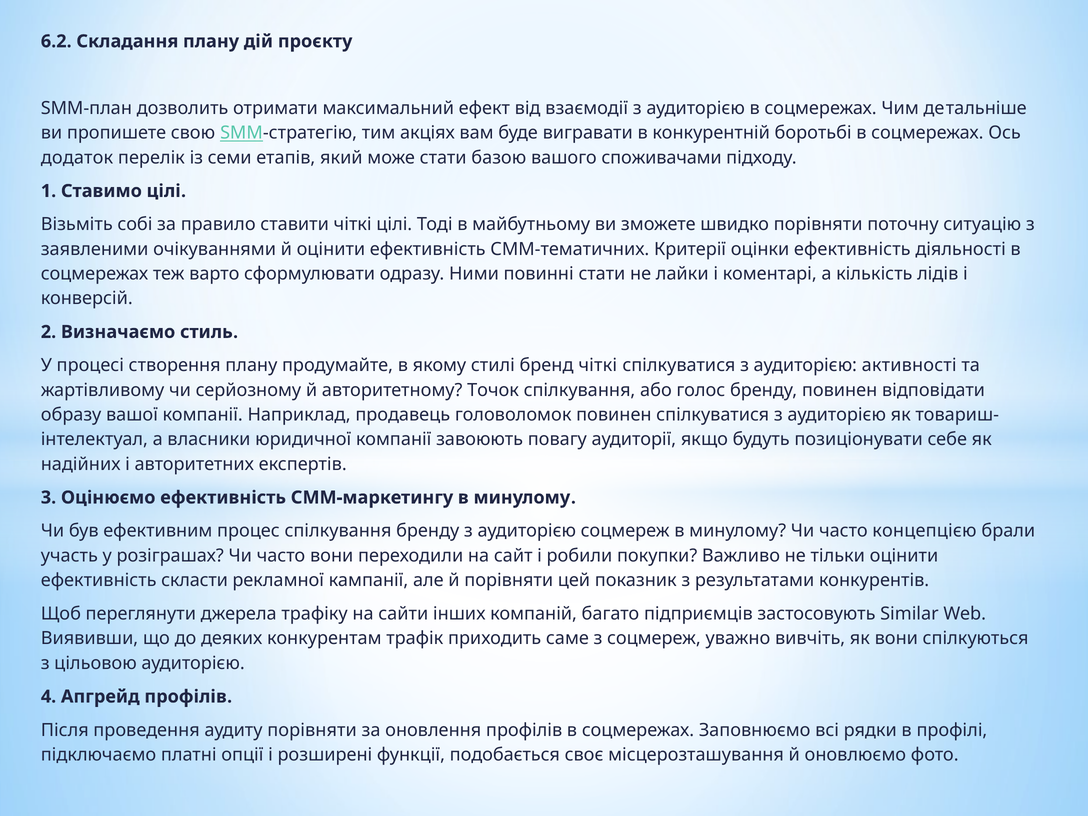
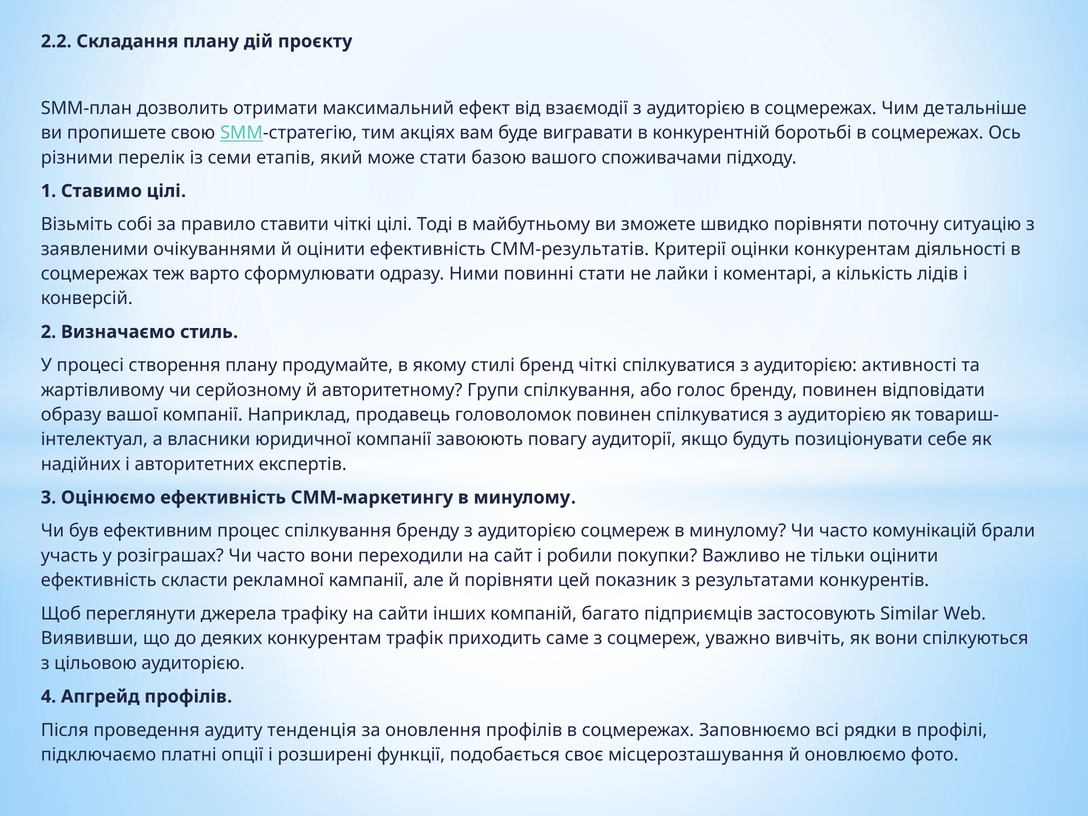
6.2: 6.2 -> 2.2
додаток: додаток -> різними
СММ-тематичних: СММ-тематичних -> СММ-результатів
оцінки ефективність: ефективність -> конкурентам
Точок: Точок -> Групи
концепцією: концепцією -> комунікацій
аудиту порівняти: порівняти -> тенденція
